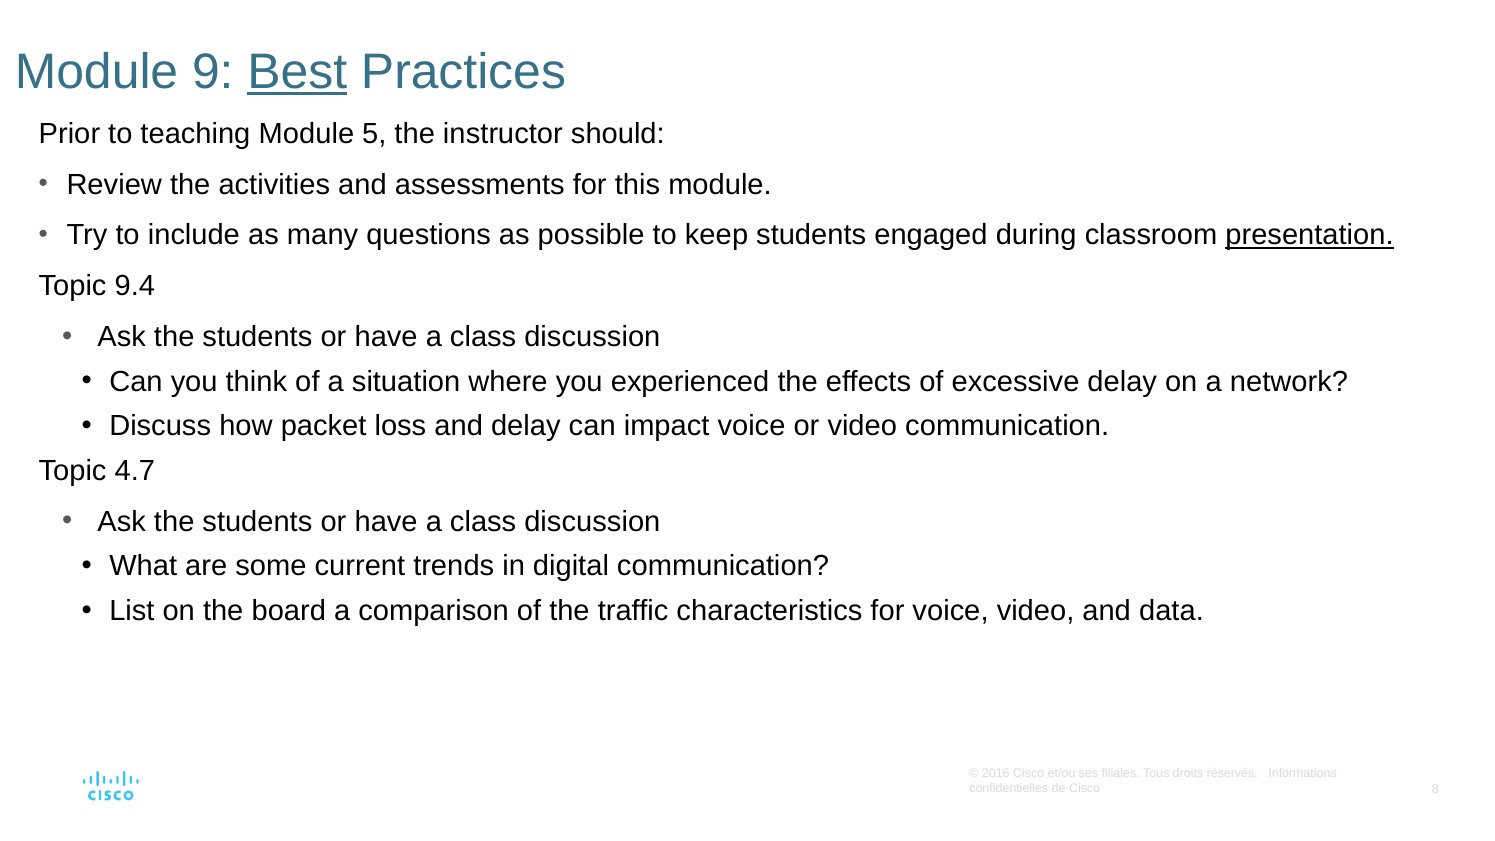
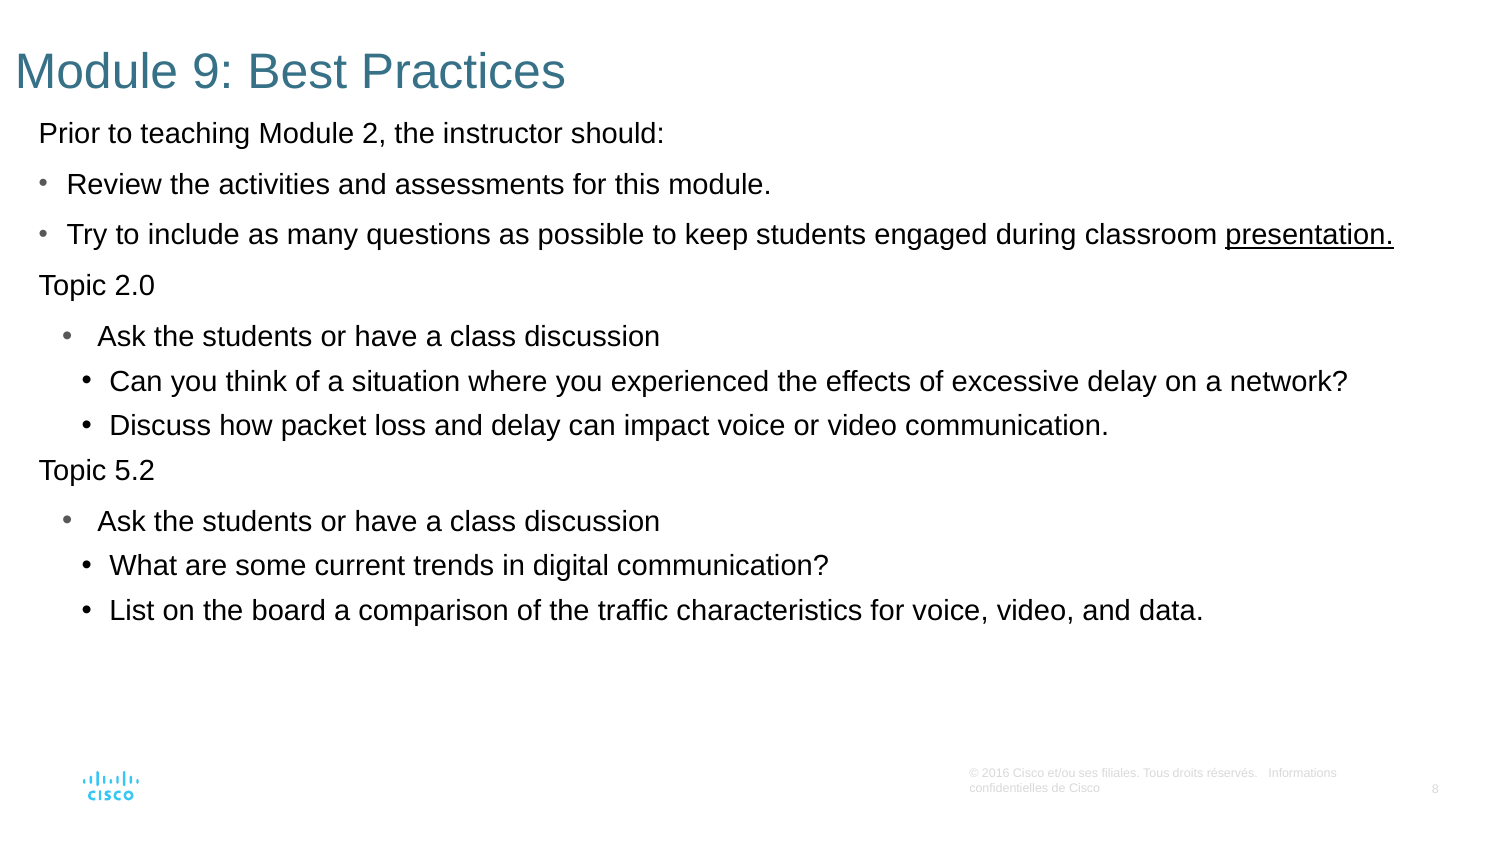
Best underline: present -> none
5: 5 -> 2
9.4: 9.4 -> 2.0
4.7: 4.7 -> 5.2
